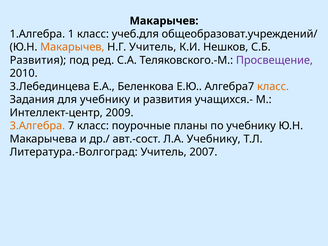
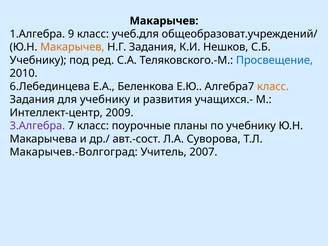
1: 1 -> 9
Н.Г Учитель: Учитель -> Задания
Развития at (38, 60): Развития -> Учебнику
Просвещение colour: purple -> blue
3.Лебединцева: 3.Лебединцева -> 6.Лебединцева
3.Алгебра colour: orange -> purple
Л.А Учебнику: Учебнику -> Суворова
Литература.-Волгоград: Литература.-Волгоград -> Макарычев.-Волгоград
